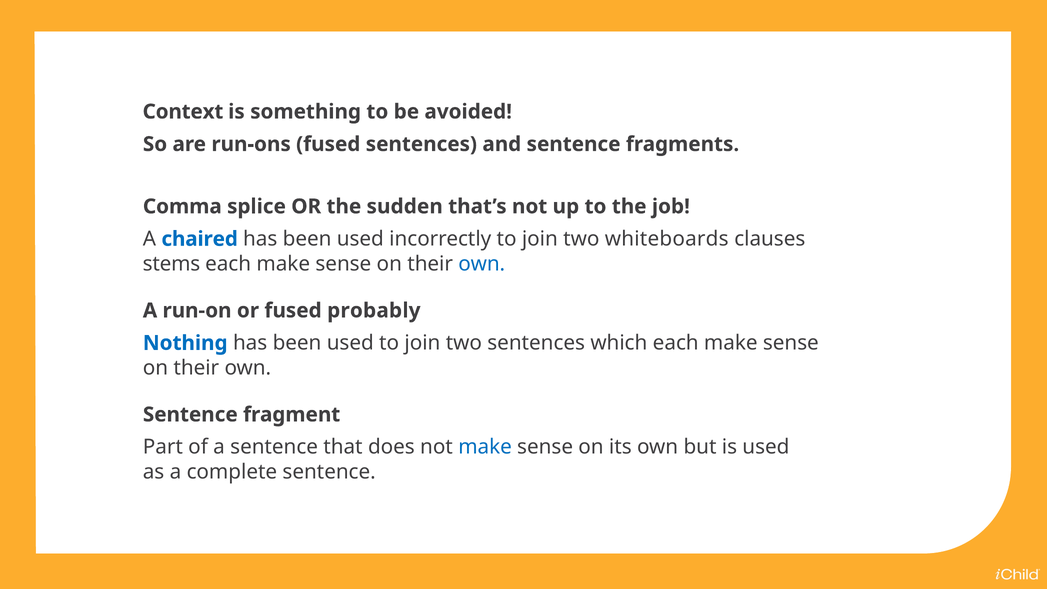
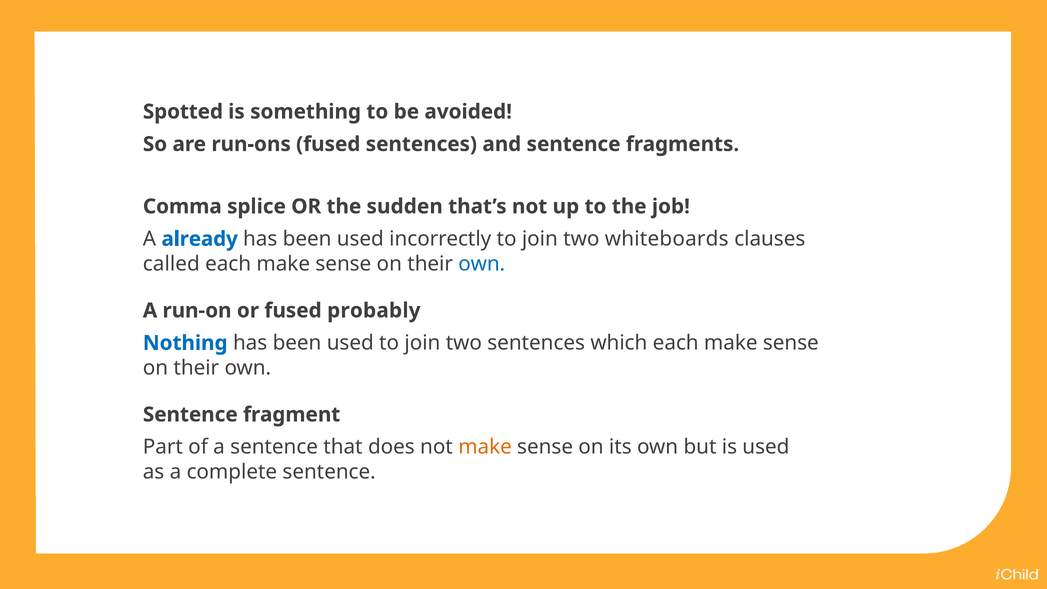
Context: Context -> Spotted
chaired: chaired -> already
stems: stems -> called
make at (485, 447) colour: blue -> orange
